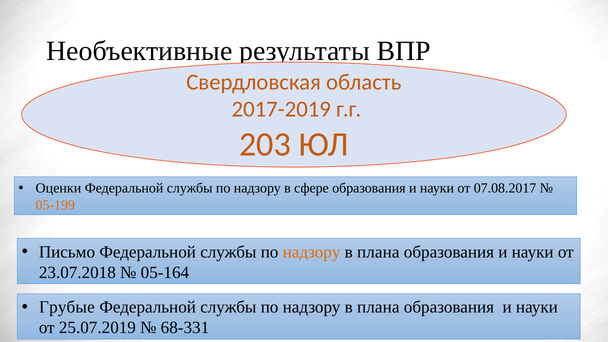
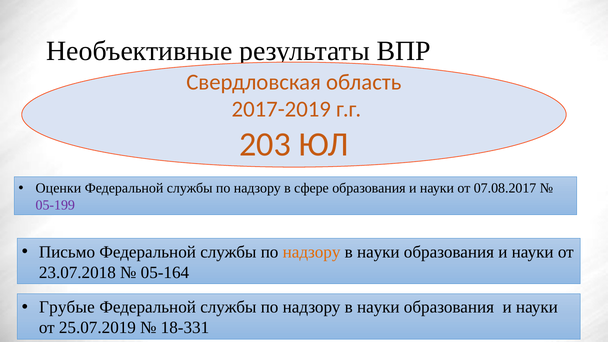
05-199 colour: orange -> purple
плана at (378, 252): плана -> науки
плана at (378, 307): плана -> науки
68-331: 68-331 -> 18-331
